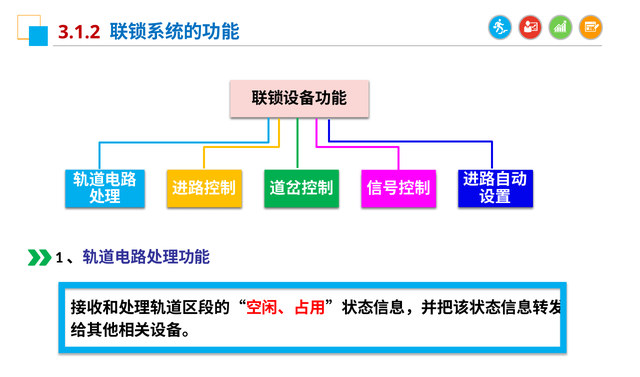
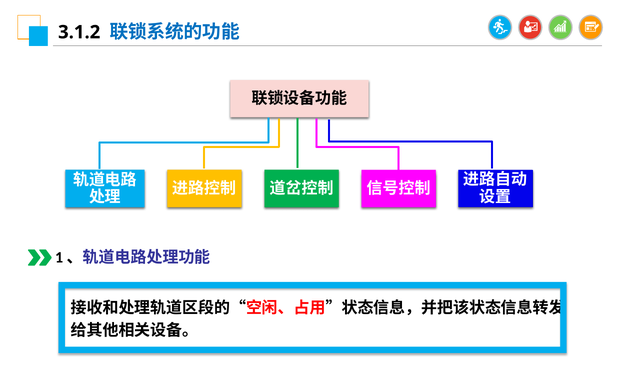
3.1.2 colour: red -> black
